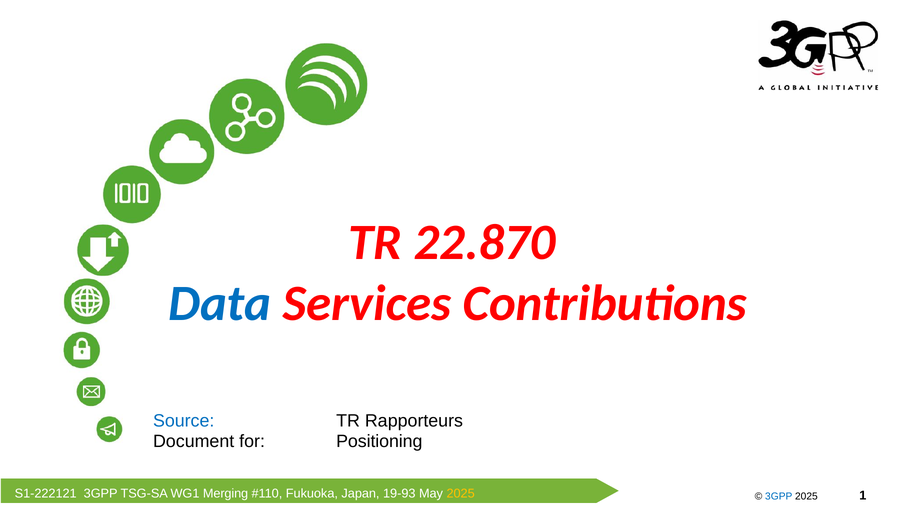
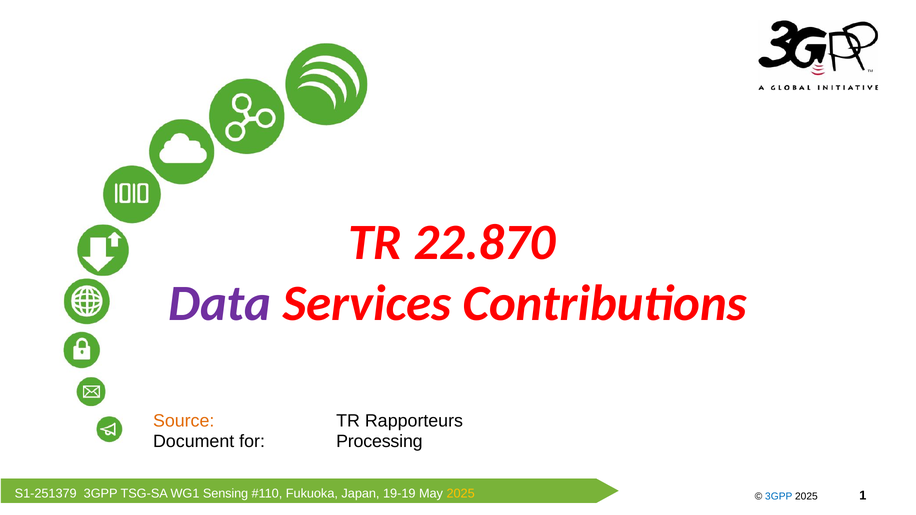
Data colour: blue -> purple
Source colour: blue -> orange
Positioning: Positioning -> Processing
S1-222121: S1-222121 -> S1-251379
Merging: Merging -> Sensing
19-93: 19-93 -> 19-19
